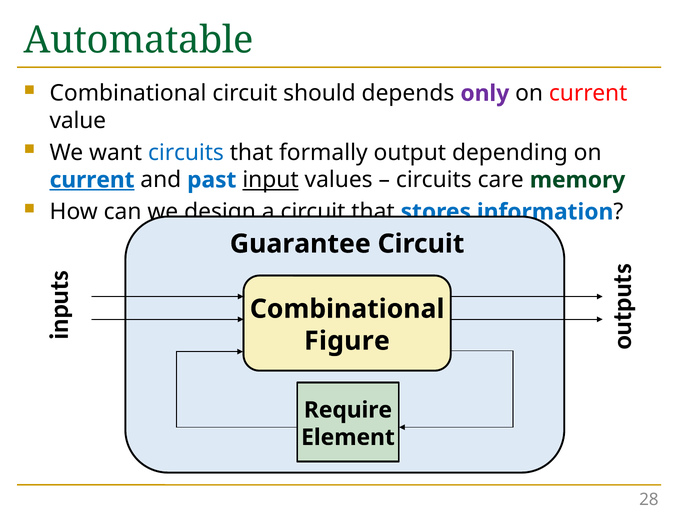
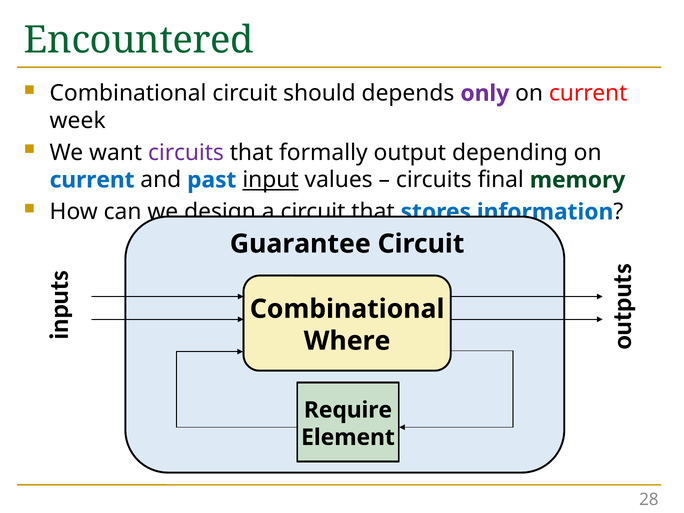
Automatable: Automatable -> Encountered
value: value -> week
circuits at (186, 153) colour: blue -> purple
current at (92, 180) underline: present -> none
care: care -> final
Figure: Figure -> Where
